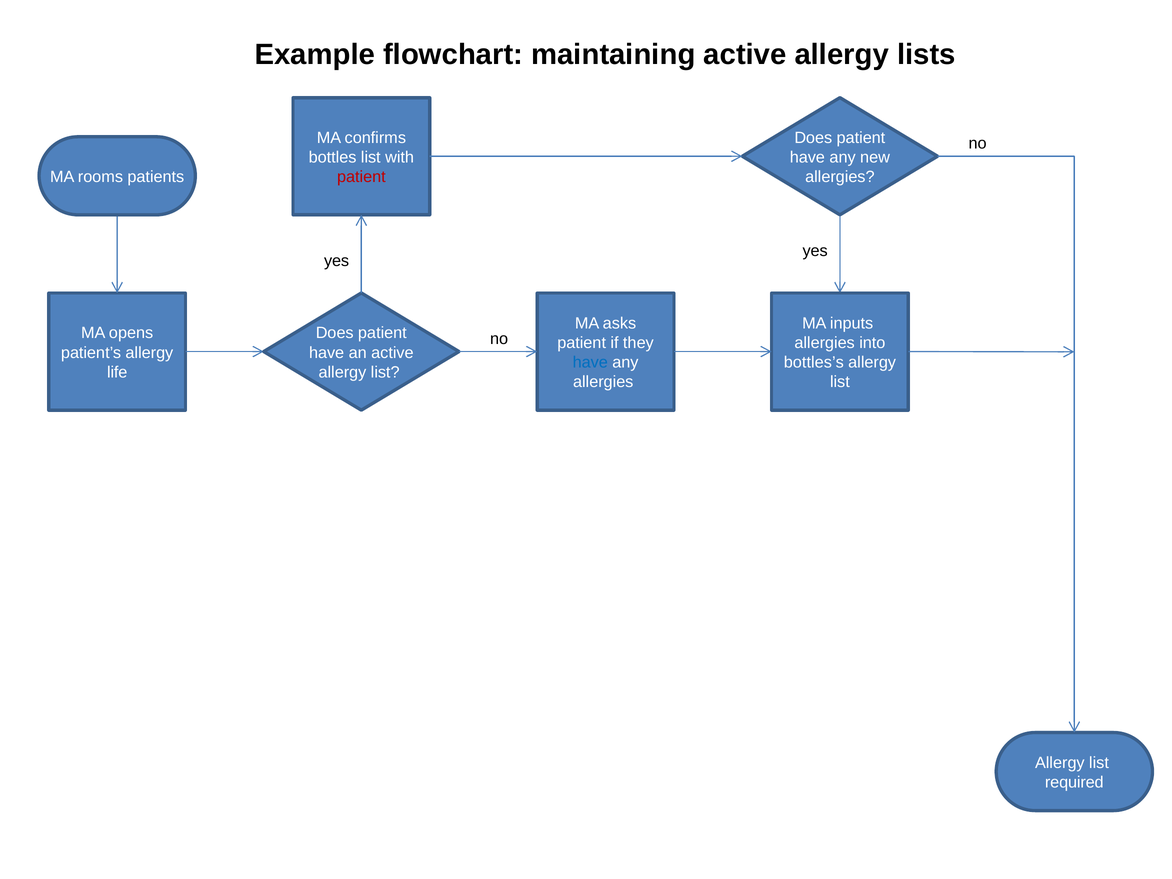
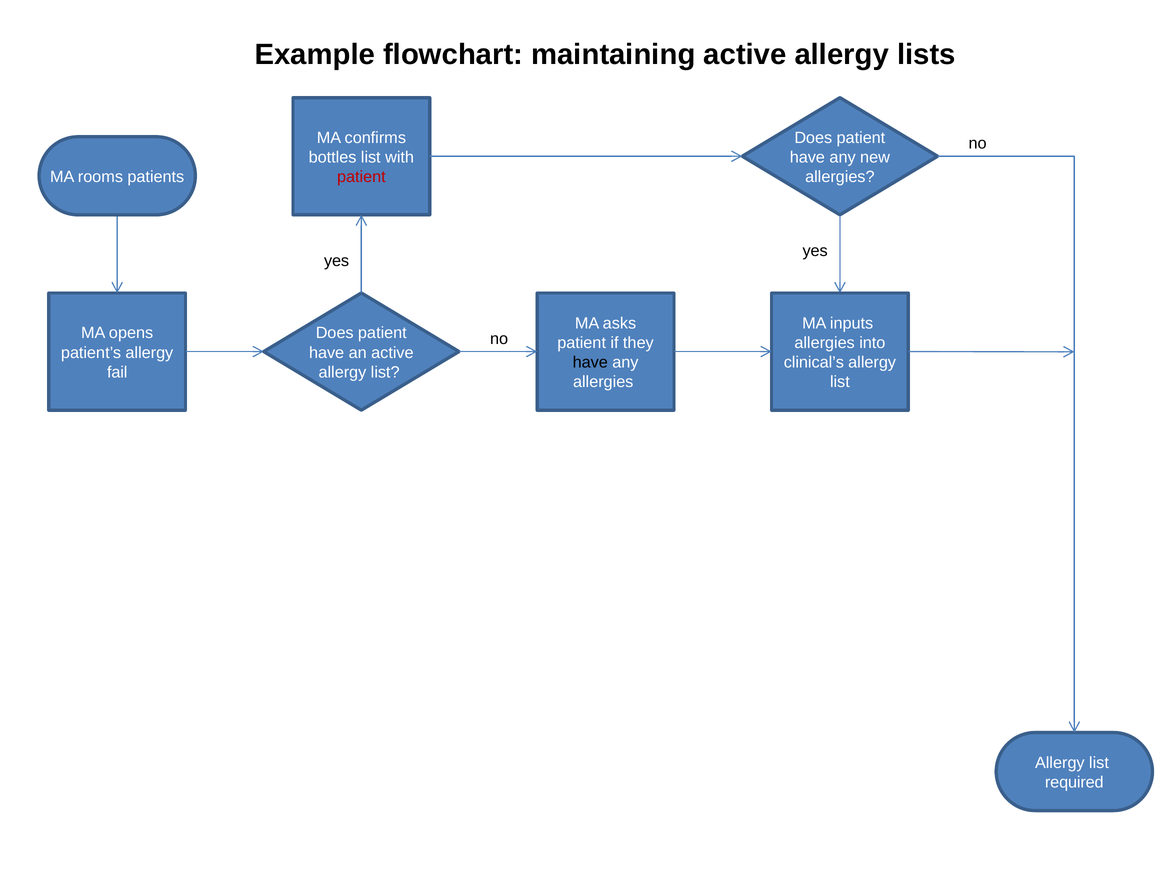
have at (590, 362) colour: blue -> black
bottles’s: bottles’s -> clinical’s
life: life -> fail
